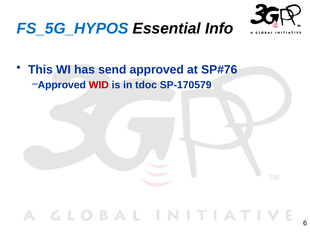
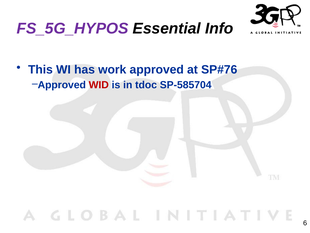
FS_5G_HYPOS colour: blue -> purple
send: send -> work
SP-170579: SP-170579 -> SP-585704
